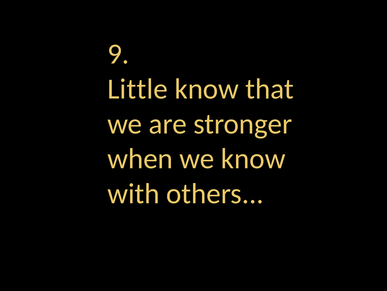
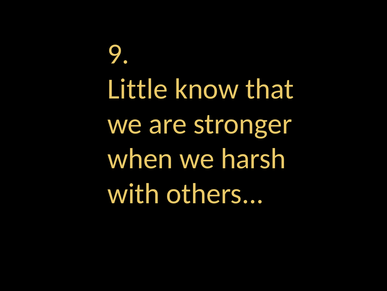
we know: know -> harsh
